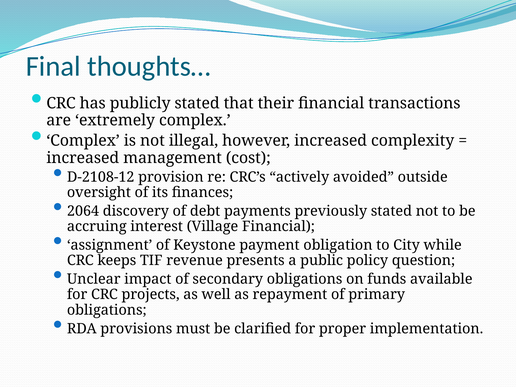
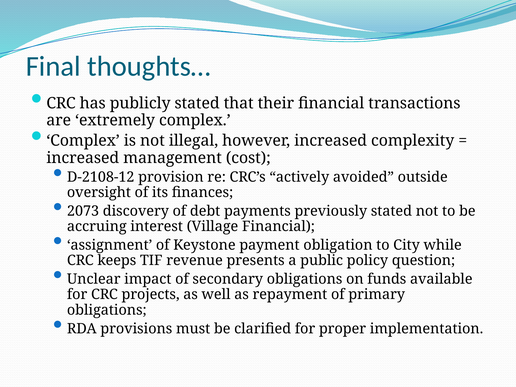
2064: 2064 -> 2073
